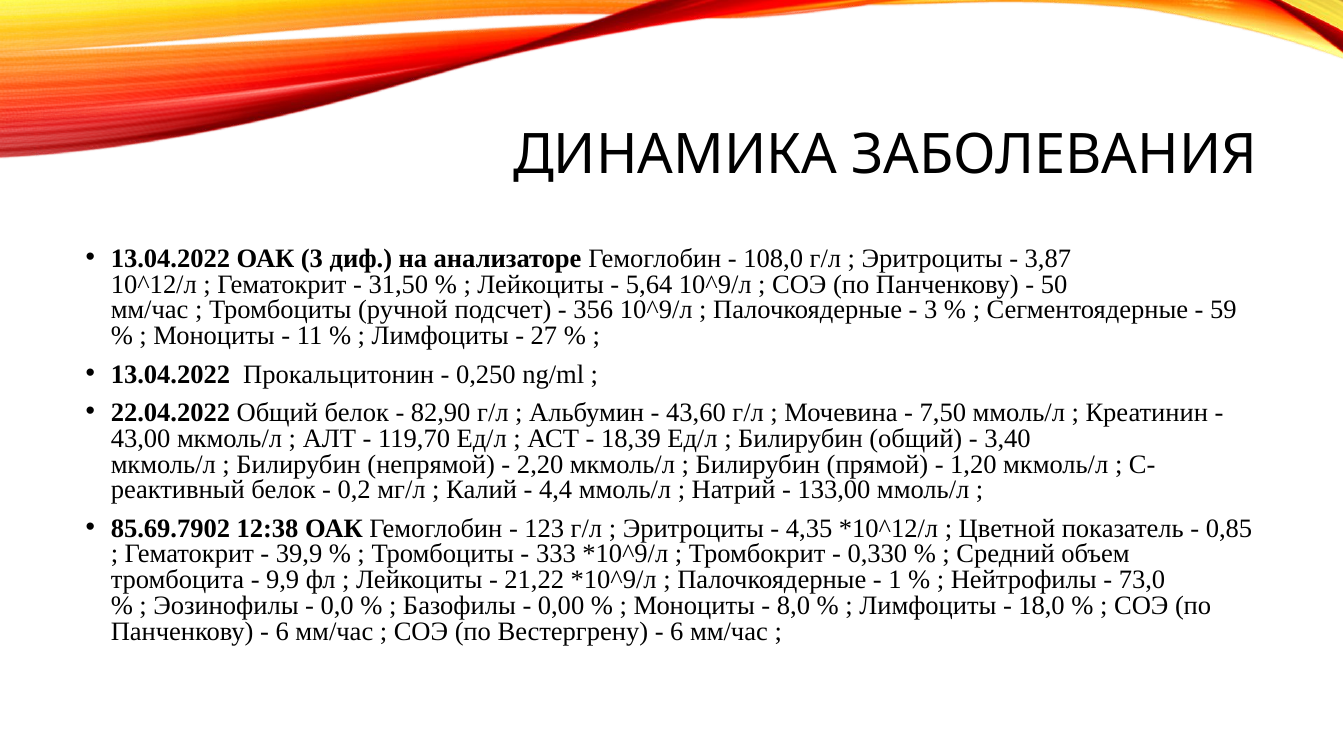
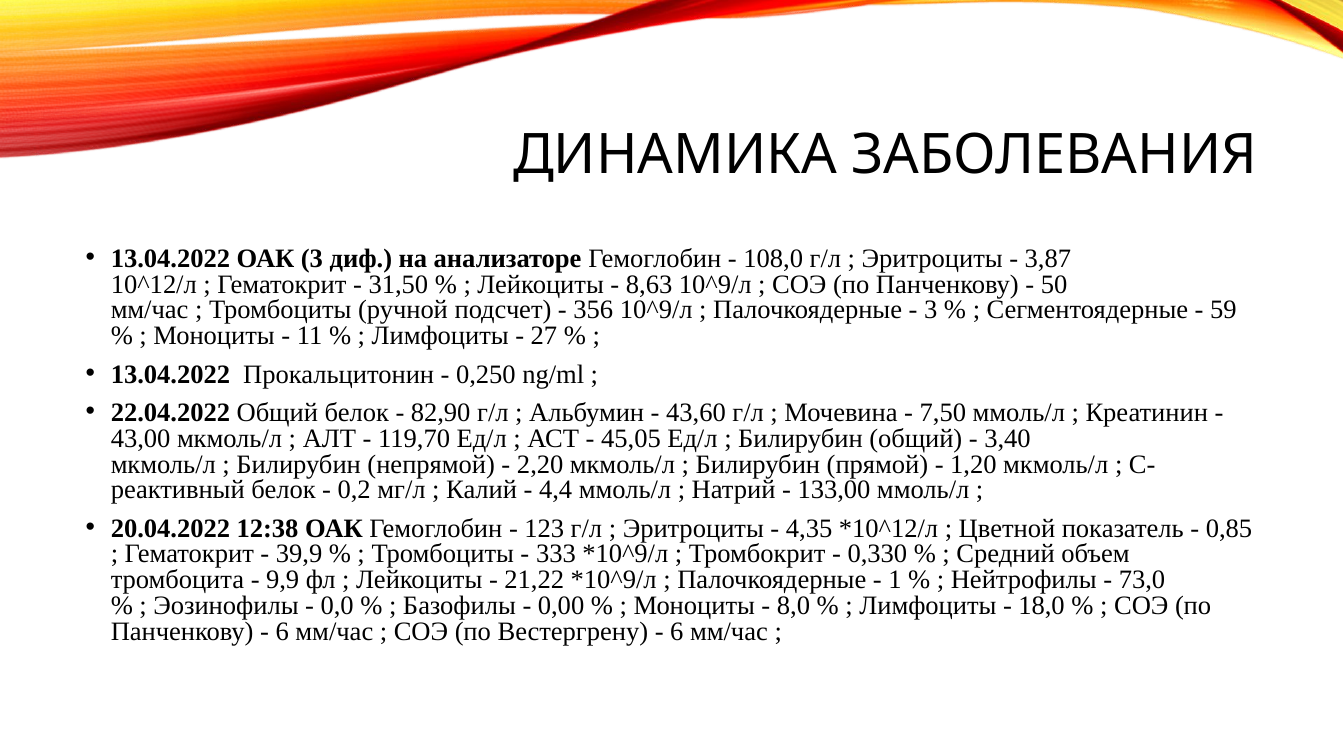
5,64: 5,64 -> 8,63
18,39: 18,39 -> 45,05
85.69.7902: 85.69.7902 -> 20.04.2022
